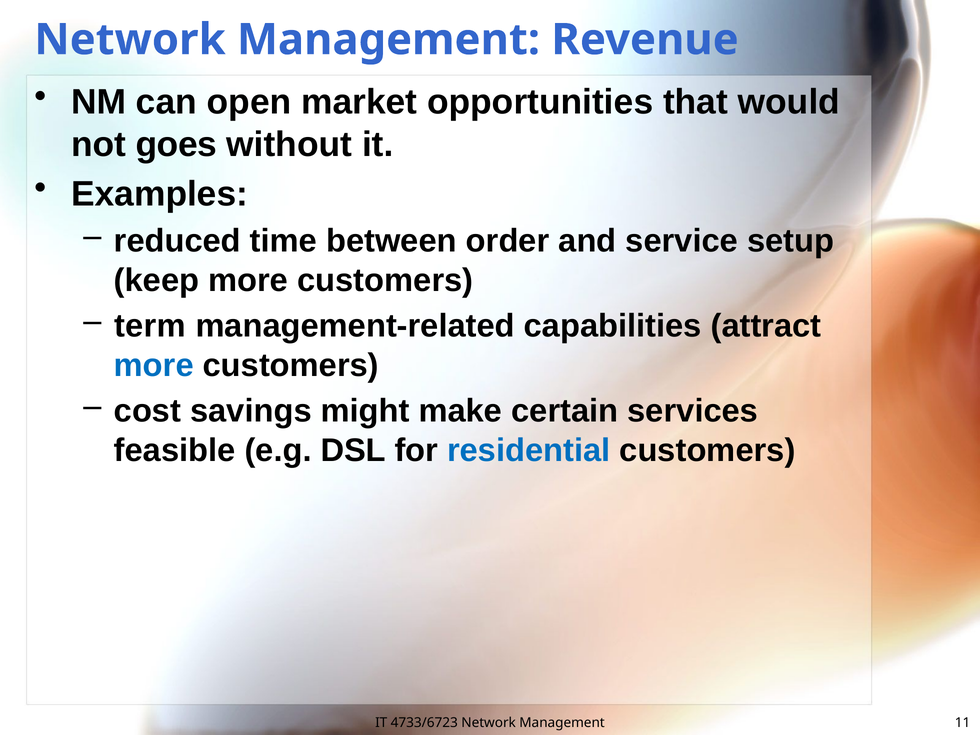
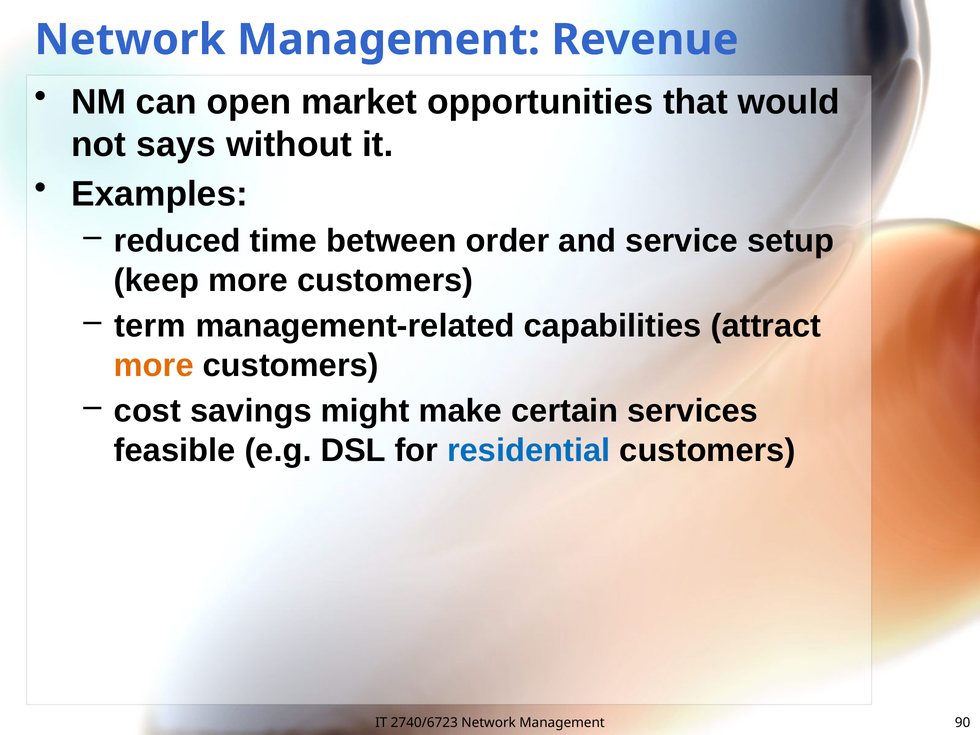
goes: goes -> says
more at (154, 365) colour: blue -> orange
4733/6723: 4733/6723 -> 2740/6723
11: 11 -> 90
